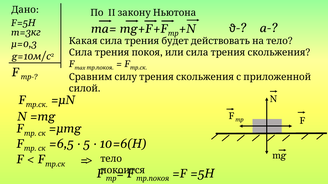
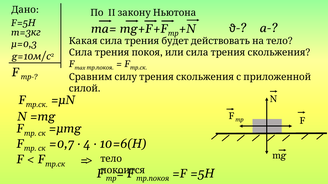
=6,5: =6,5 -> =0,7
5: 5 -> 4
